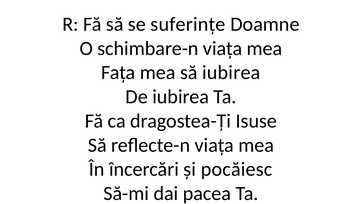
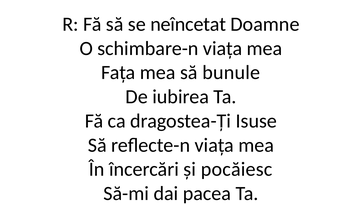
suferințe: suferințe -> neîncetat
să iubirea: iubirea -> bunule
